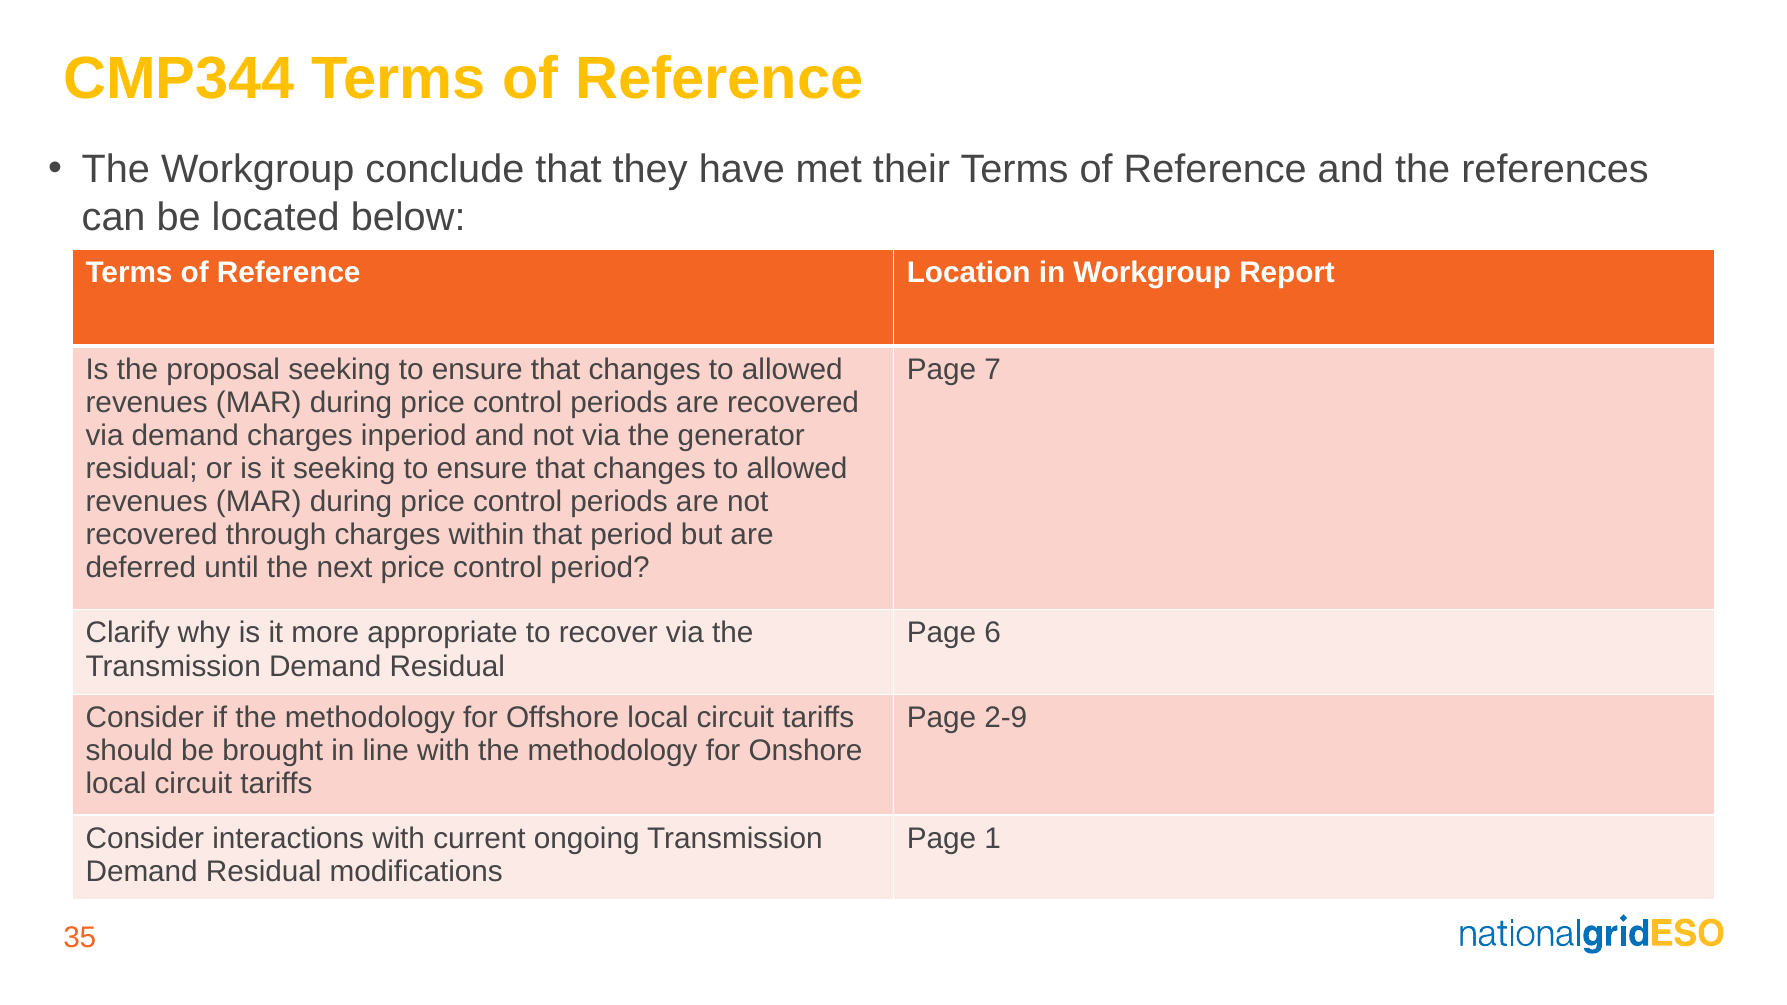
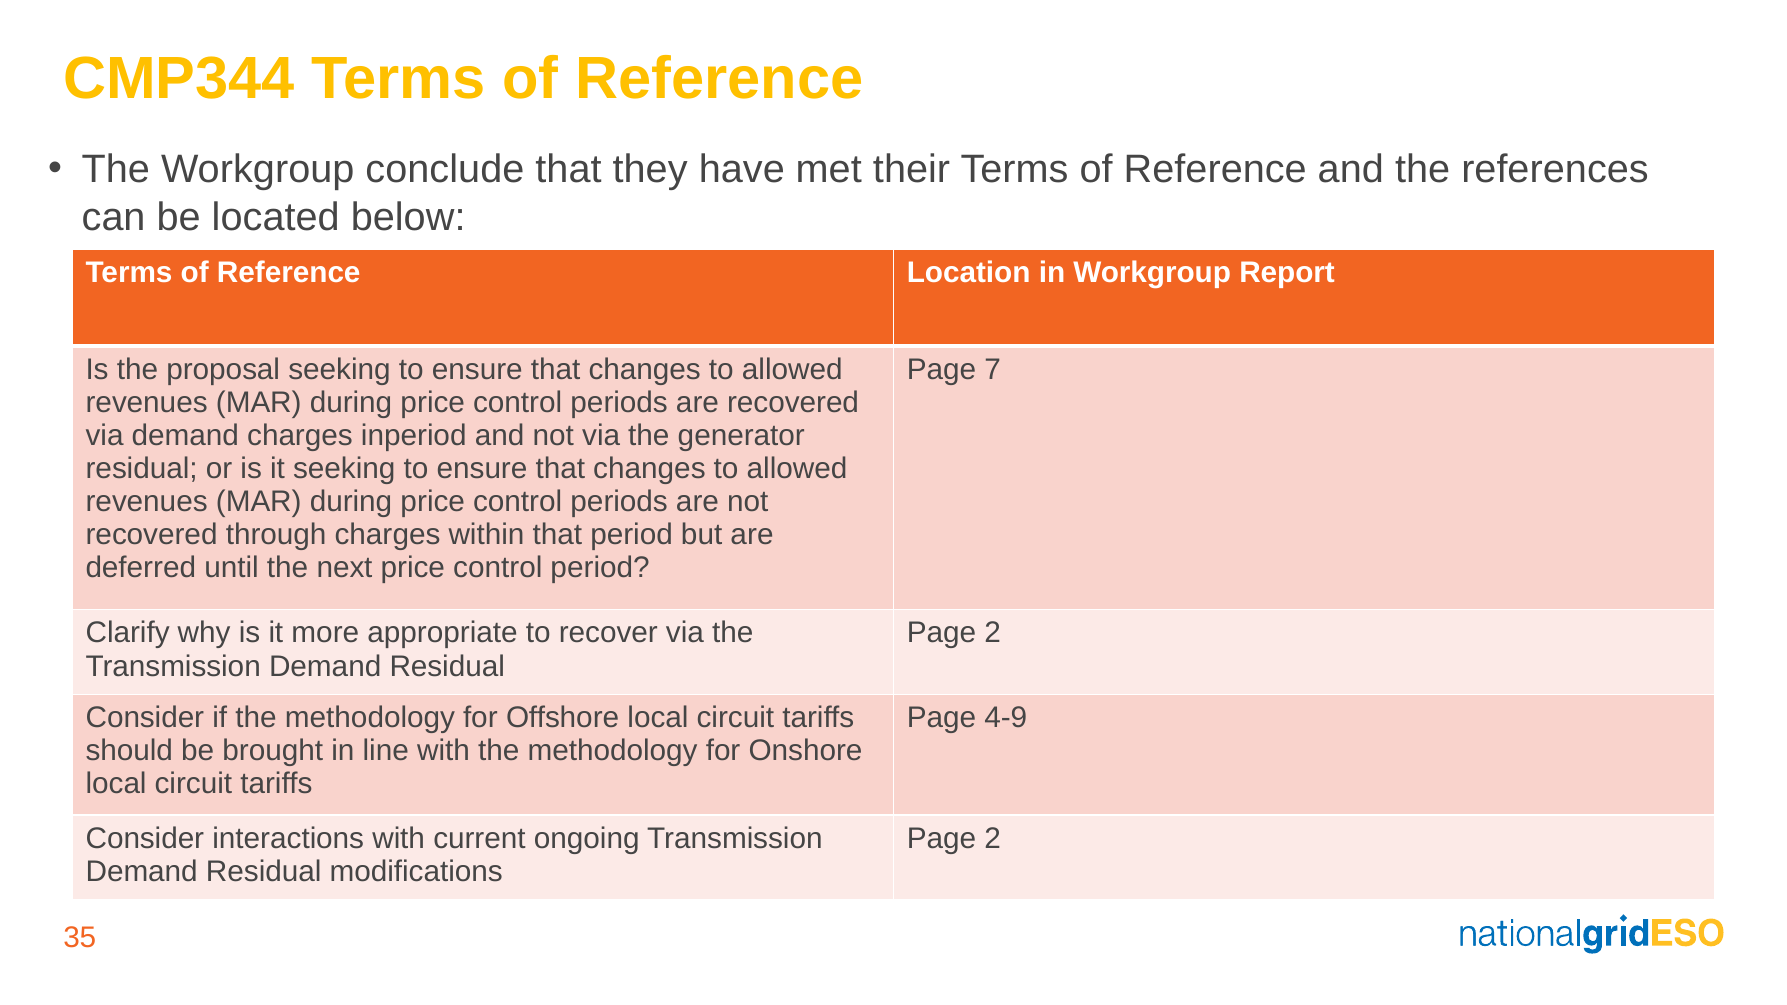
6 at (993, 633): 6 -> 2
2-9: 2-9 -> 4-9
1 at (993, 839): 1 -> 2
